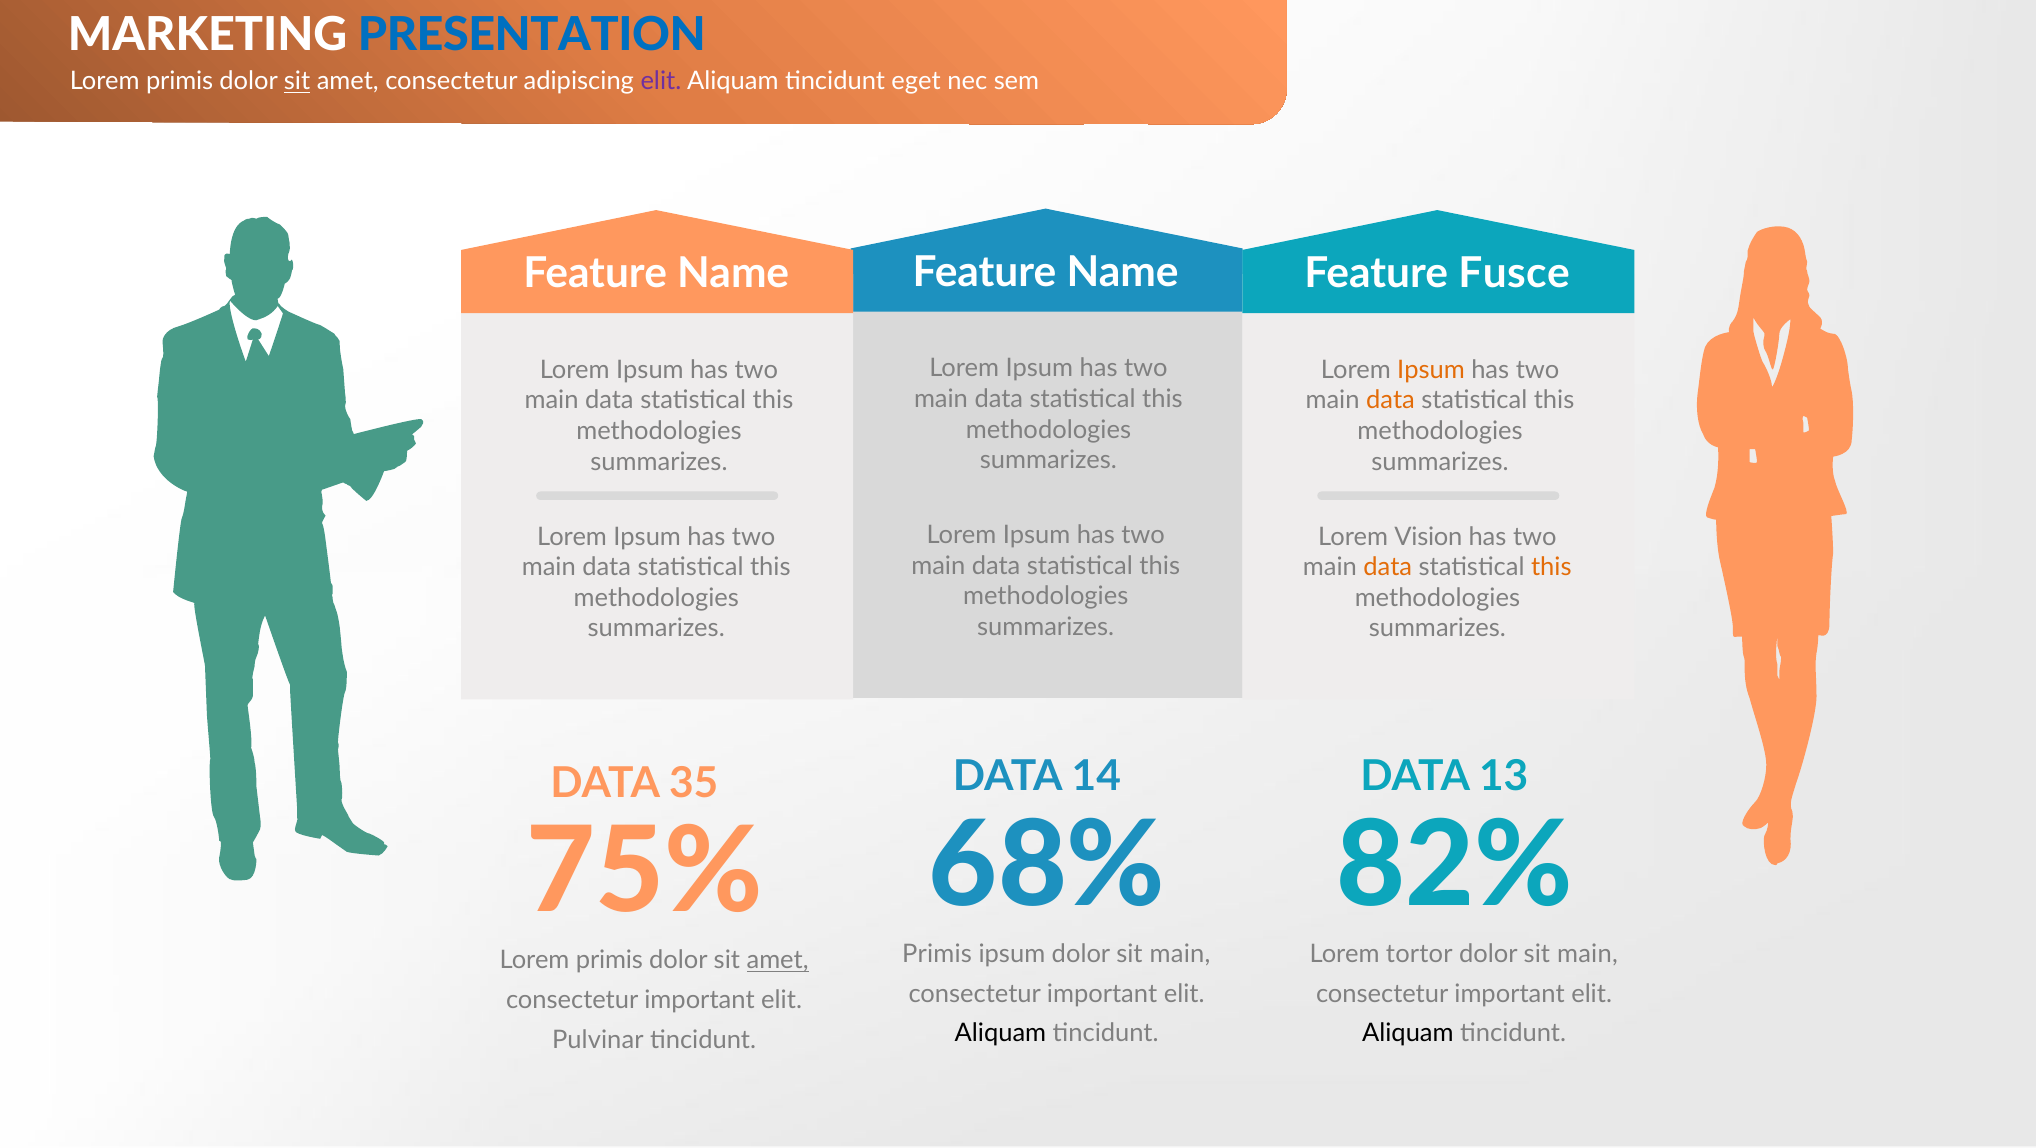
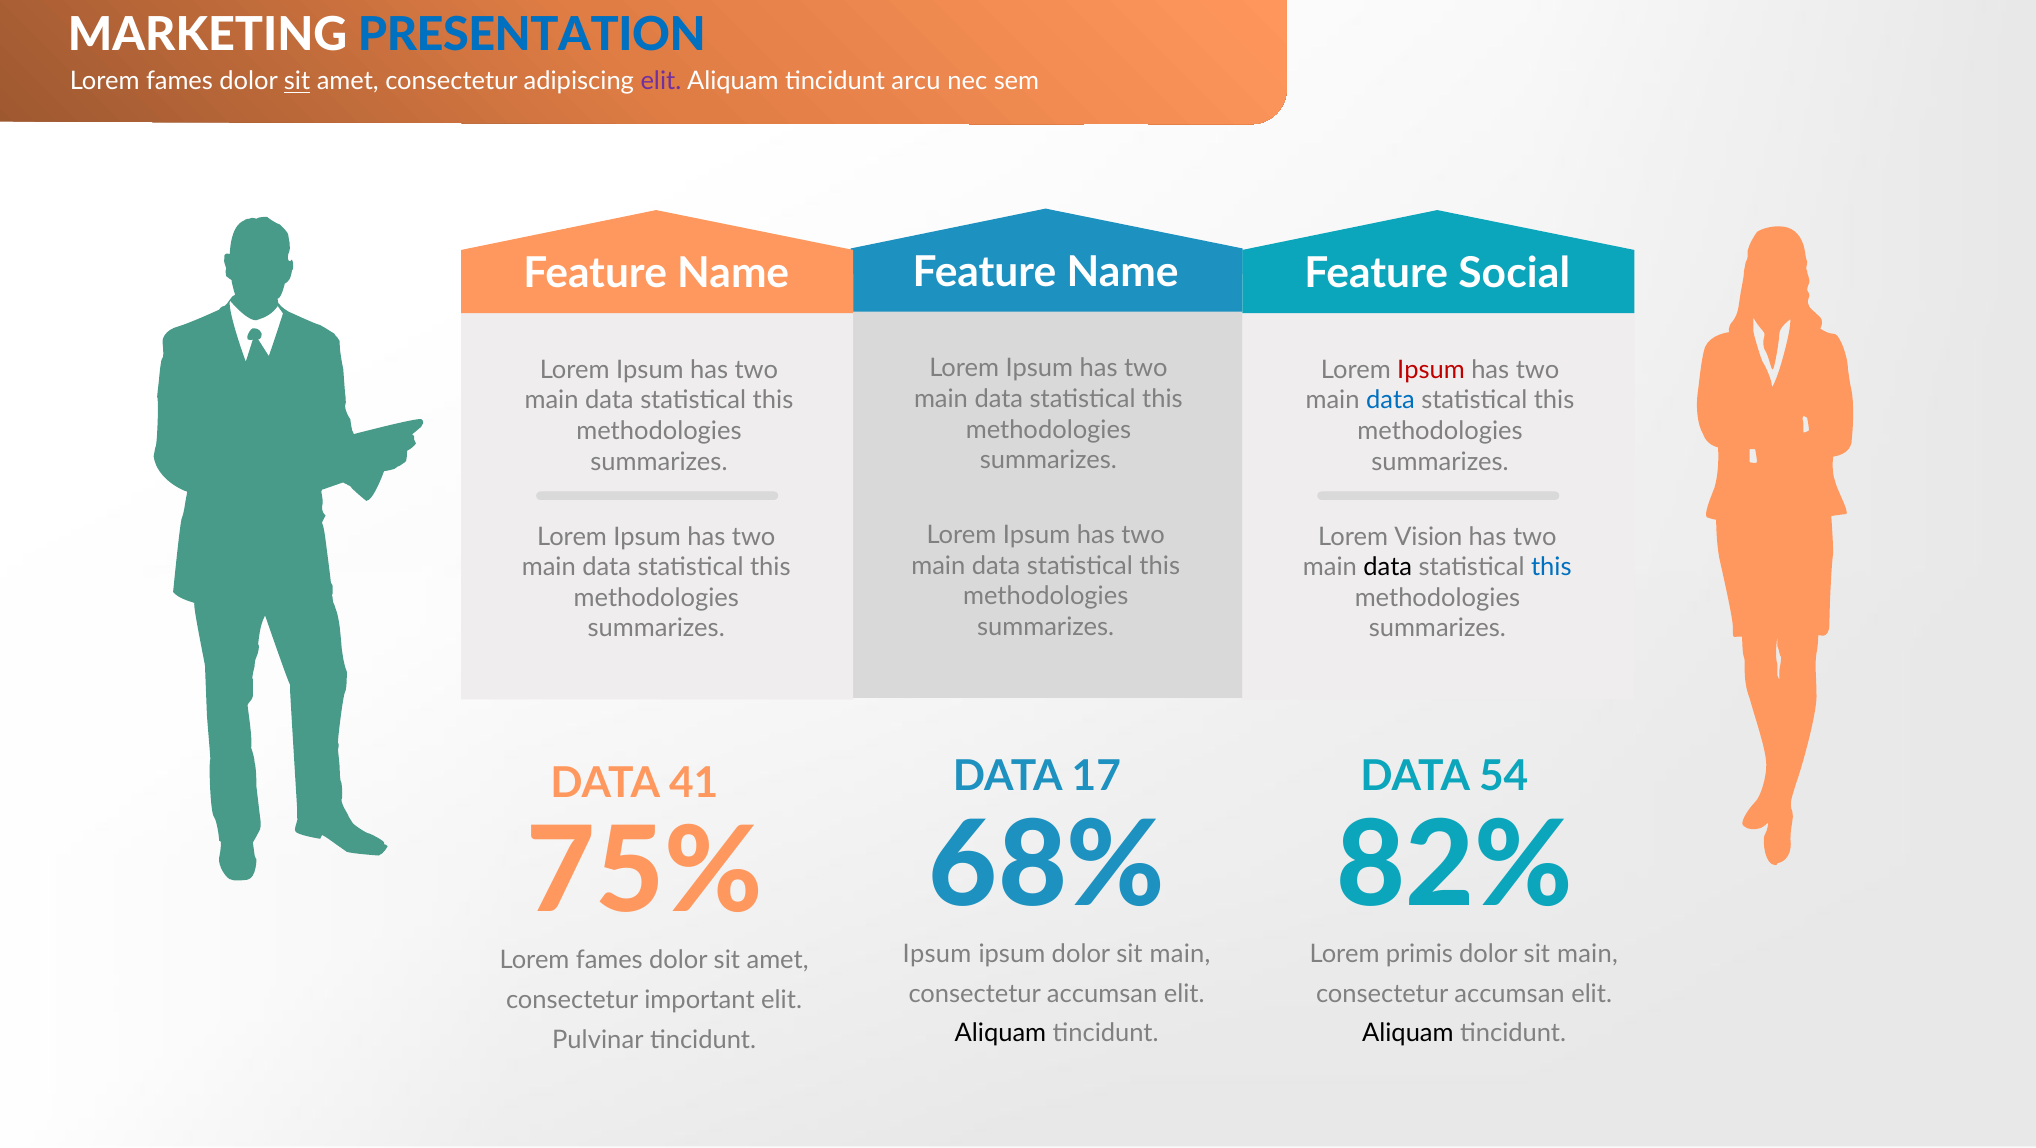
primis at (180, 81): primis -> fames
eget: eget -> arcu
Fusce: Fusce -> Social
Ipsum at (1431, 370) colour: orange -> red
data at (1390, 401) colour: orange -> blue
data at (1388, 567) colour: orange -> black
this at (1551, 567) colour: orange -> blue
14: 14 -> 17
13: 13 -> 54
35: 35 -> 41
Primis at (937, 954): Primis -> Ipsum
tortor: tortor -> primis
primis at (609, 960): primis -> fames
amet at (778, 960) underline: present -> none
important at (1102, 994): important -> accumsan
important at (1510, 994): important -> accumsan
